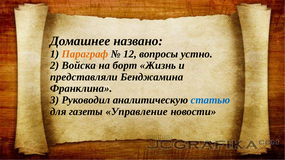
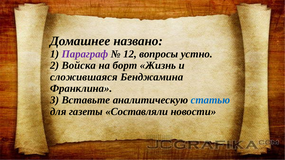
Параграф colour: orange -> purple
представляли: представляли -> сложившаяся
Руководил: Руководил -> Вставьте
Управление: Управление -> Составляли
